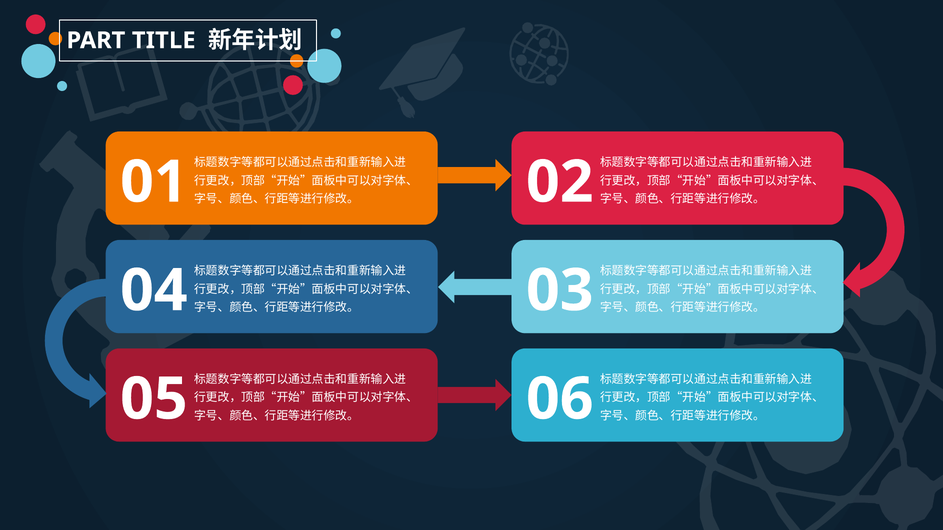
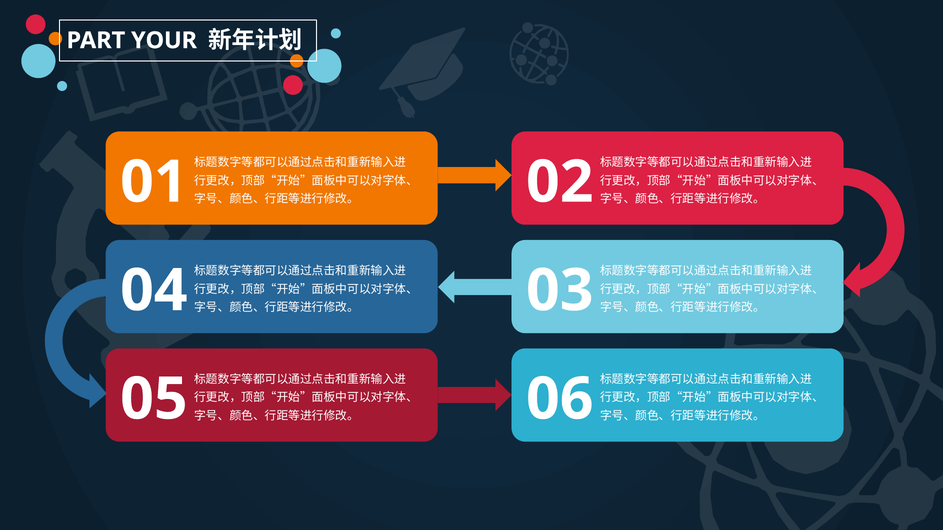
TITLE: TITLE -> YOUR
